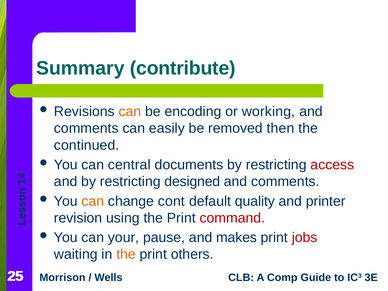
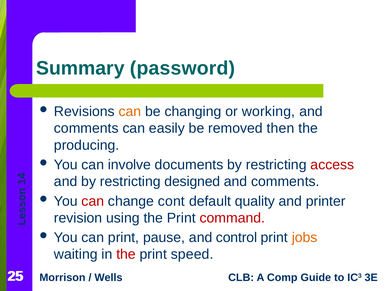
contribute: contribute -> password
encoding: encoding -> changing
continued: continued -> producing
central: central -> involve
can at (93, 201) colour: orange -> red
can your: your -> print
makes: makes -> control
jobs colour: red -> orange
the at (126, 254) colour: orange -> red
others: others -> speed
